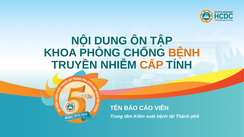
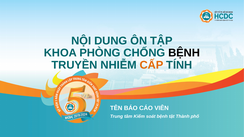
BỆNH at (184, 53) colour: orange -> black
